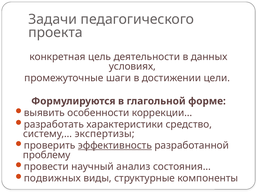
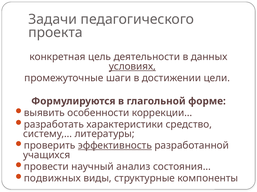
условиях underline: none -> present
экспертизы: экспертизы -> литературы
проблему: проблему -> учащихся
